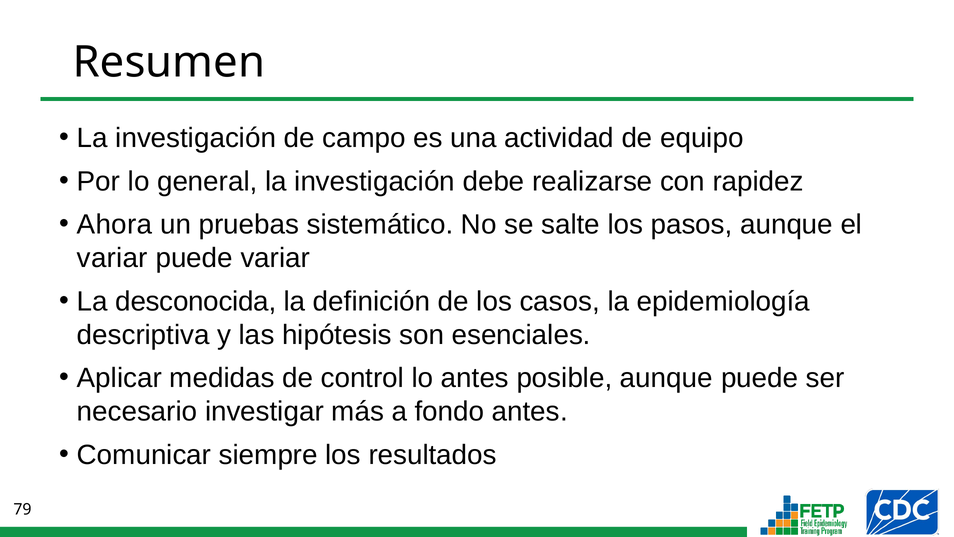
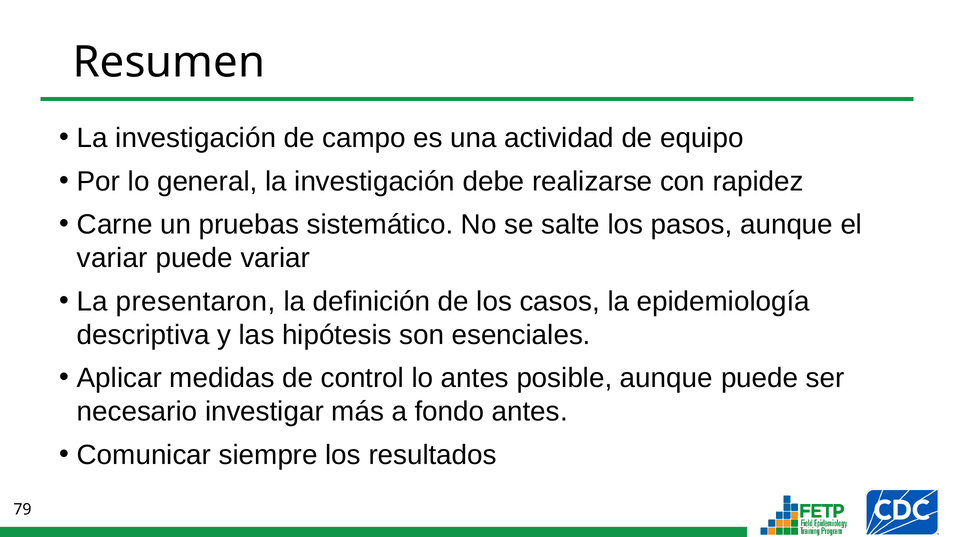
Ahora: Ahora -> Carne
desconocida: desconocida -> presentaron
